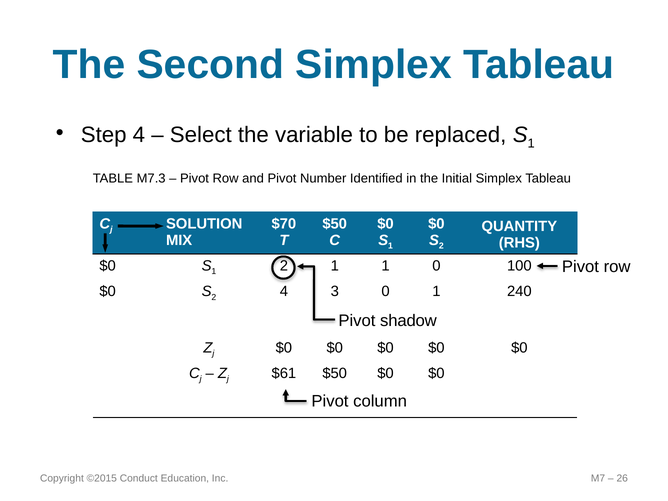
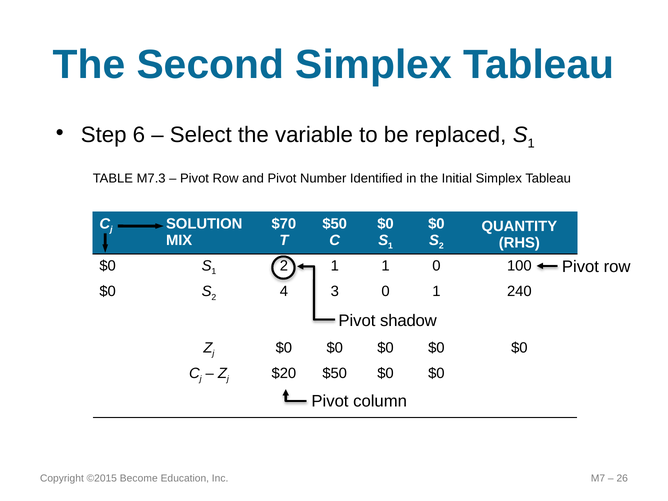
Step 4: 4 -> 6
$61: $61 -> $20
Conduct: Conduct -> Become
